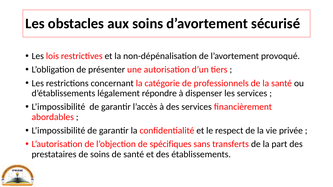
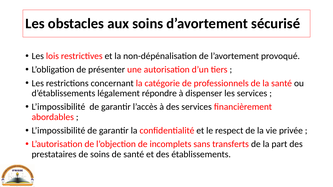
spécifiques: spécifiques -> incomplets
